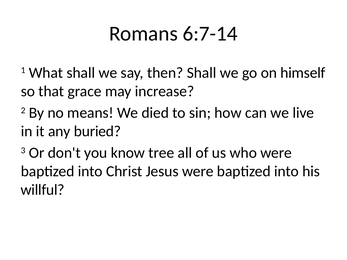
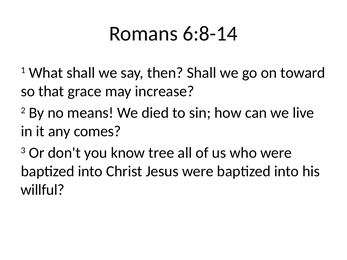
6:7-14: 6:7-14 -> 6:8-14
himself: himself -> toward
buried: buried -> comes
